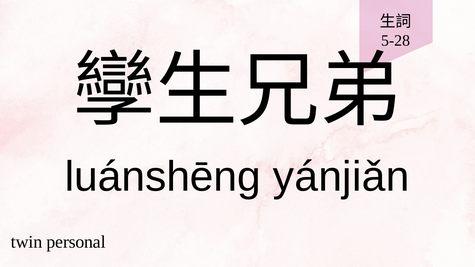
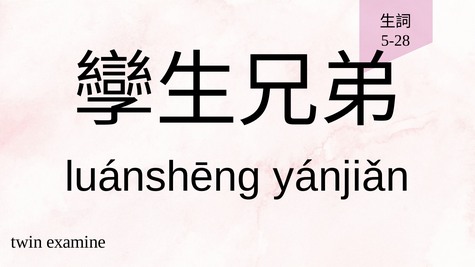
personal: personal -> examine
